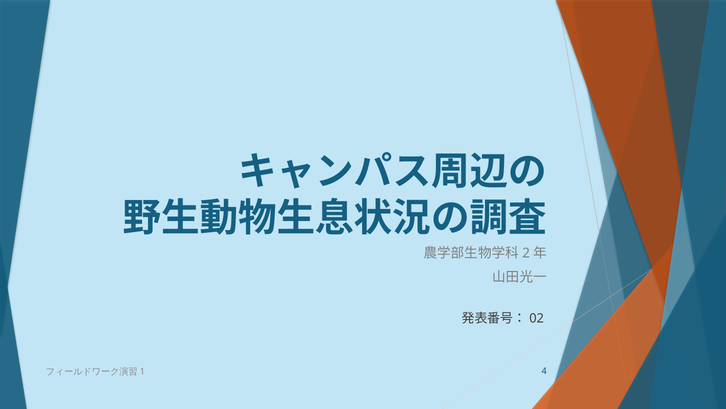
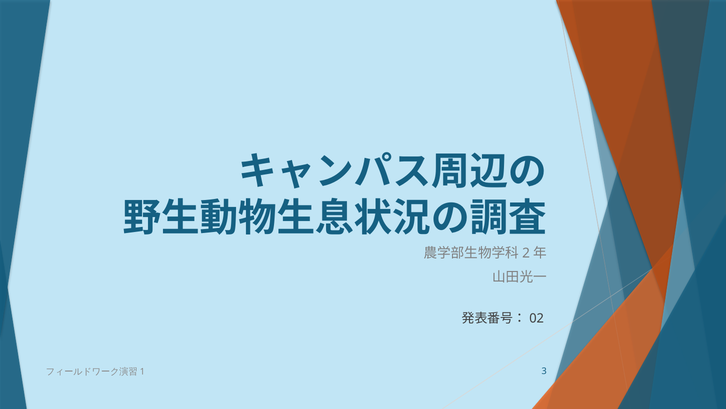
4: 4 -> 3
